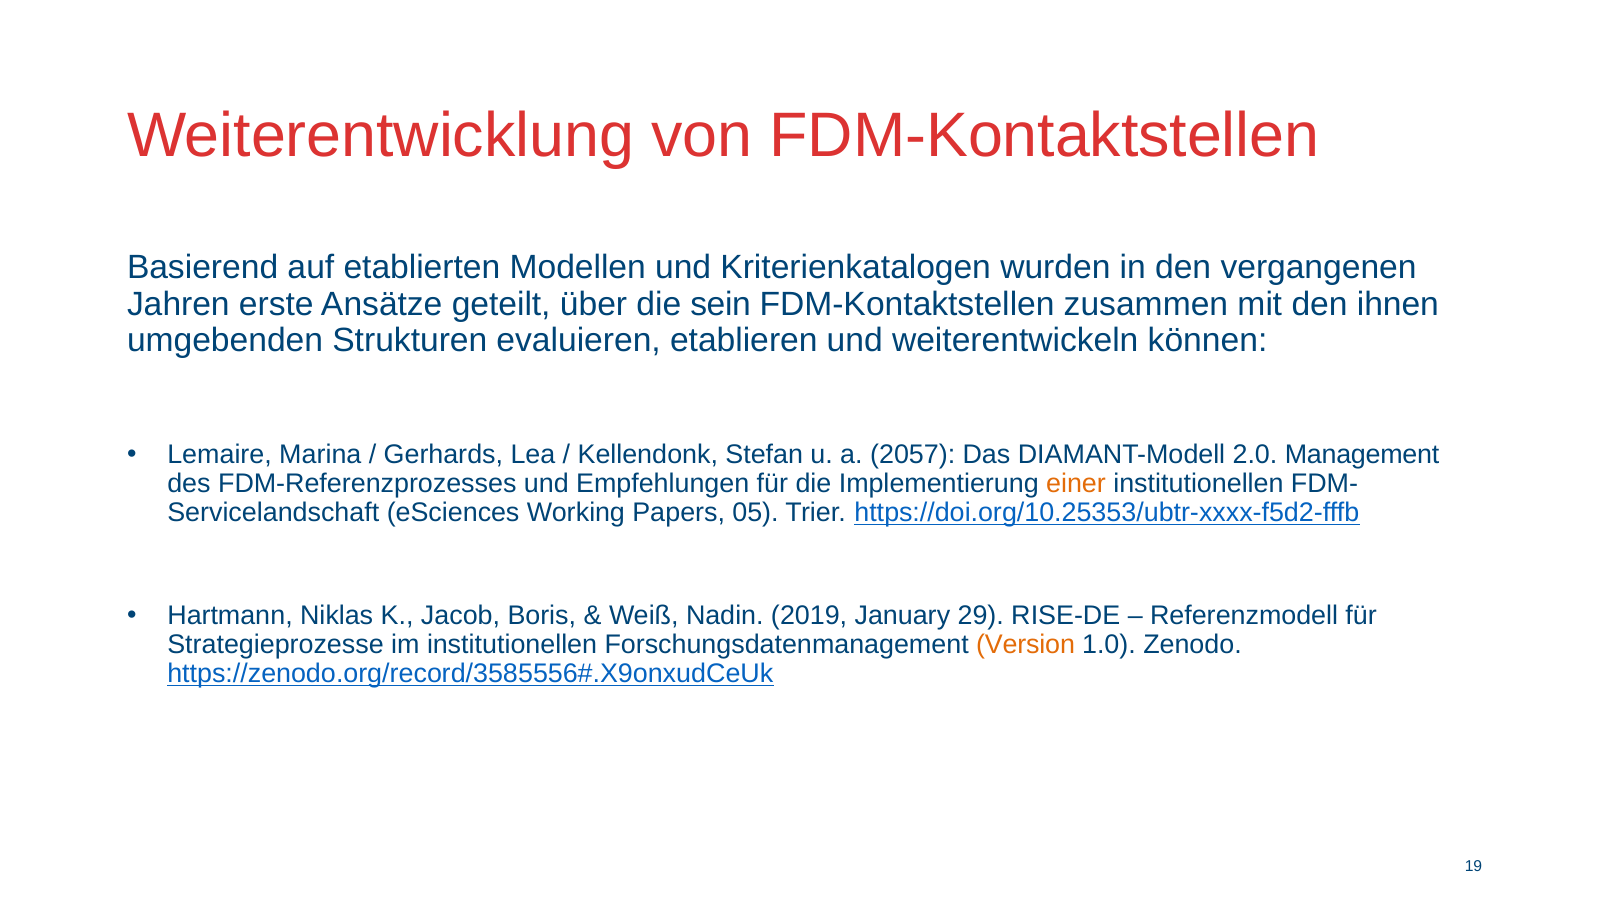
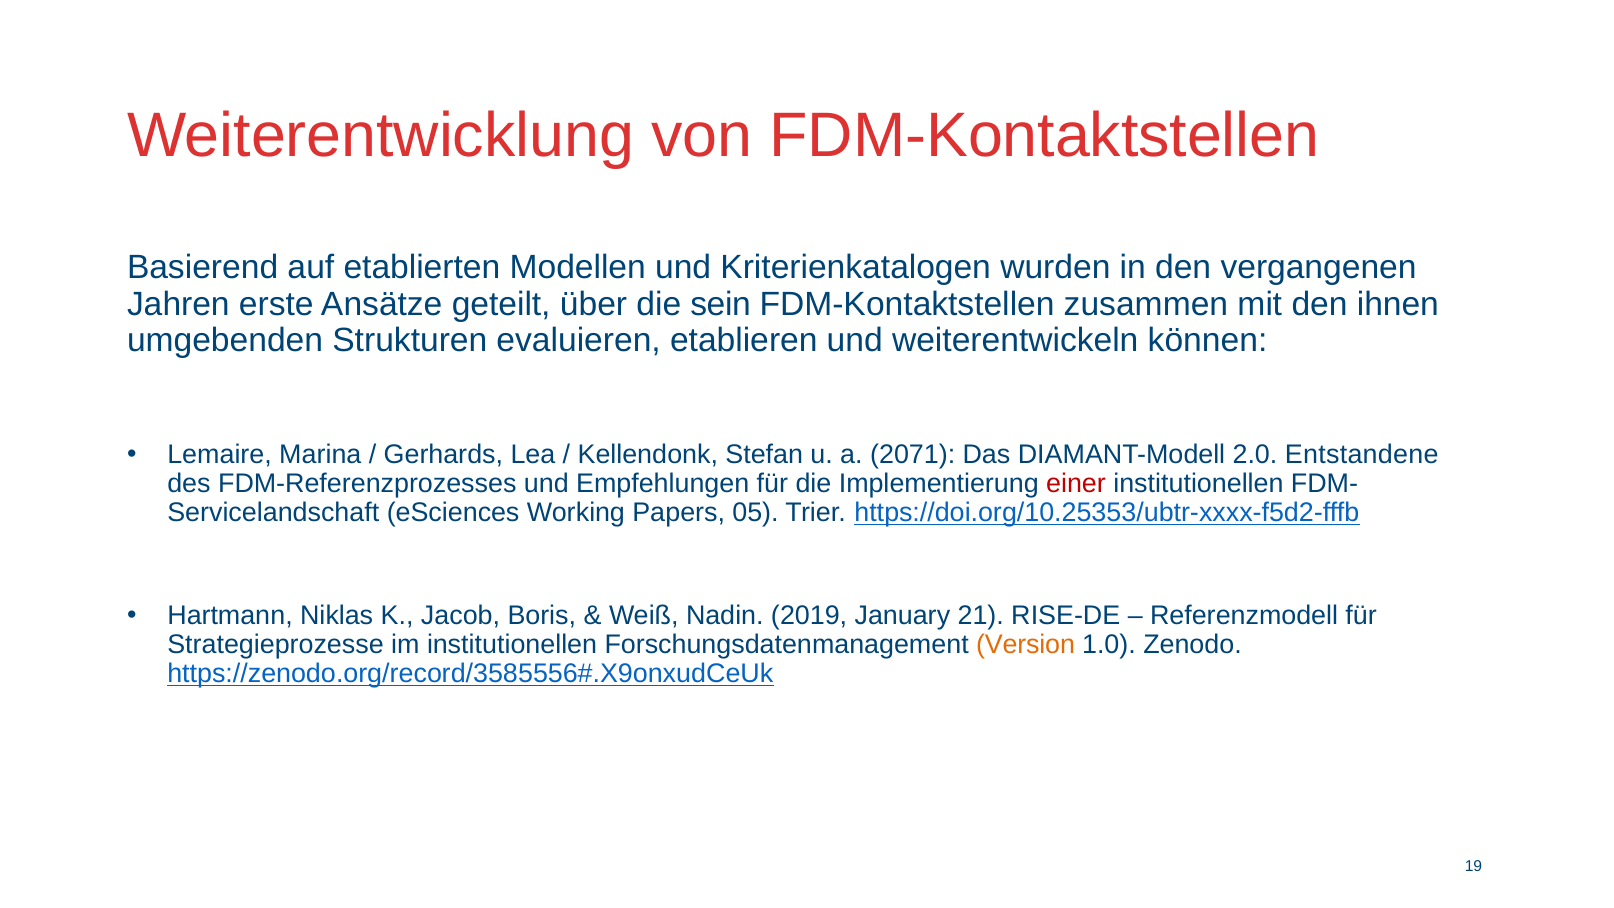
2057: 2057 -> 2071
Management: Management -> Entstandene
einer colour: orange -> red
29: 29 -> 21
